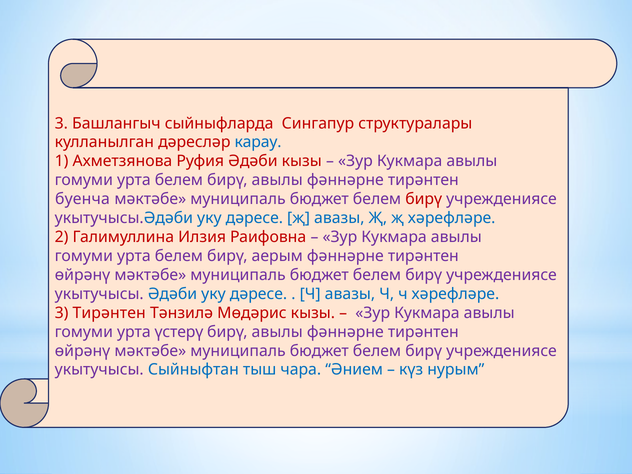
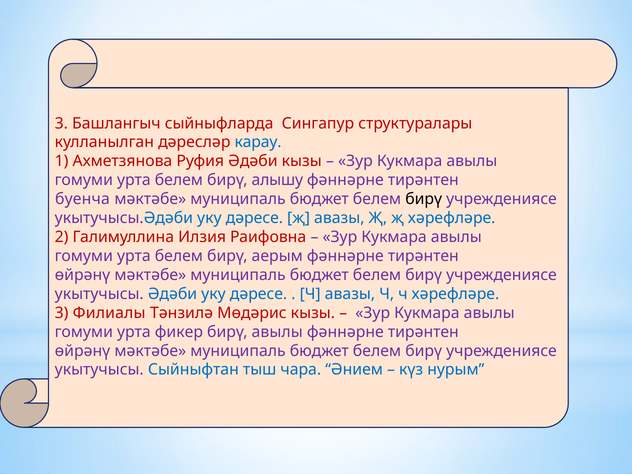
белем бирү авылы: авылы -> алышу
бирү at (424, 199) colour: red -> black
3 Тирәнтен: Тирәнтен -> Филиалы
үстерү: үстерү -> фикер
